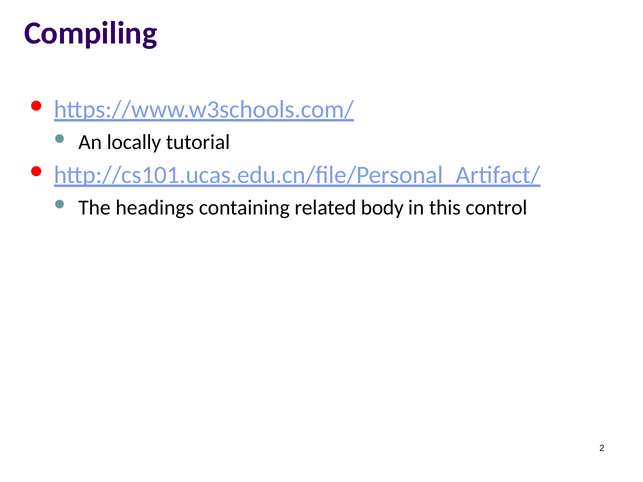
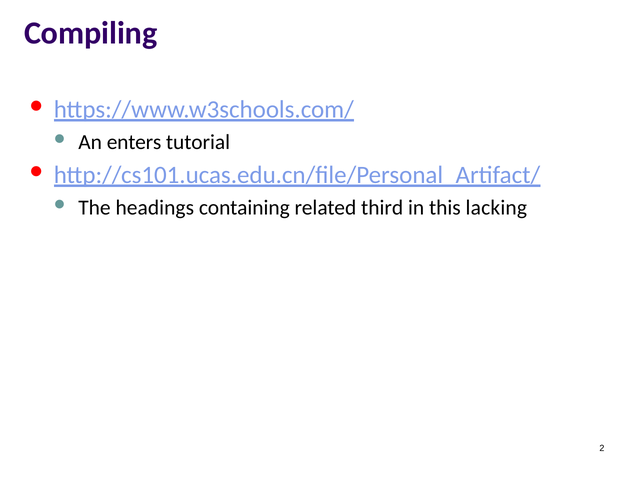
locally: locally -> enters
body: body -> third
control: control -> lacking
